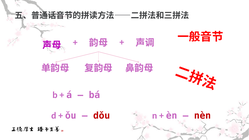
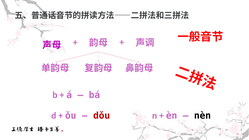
nèn colour: red -> black
